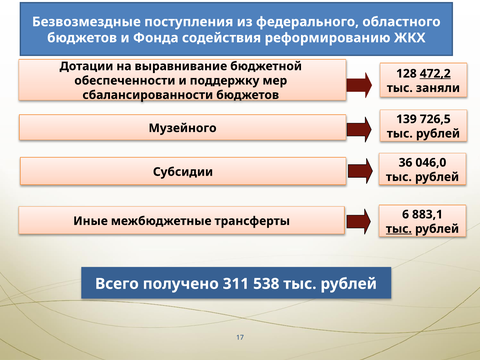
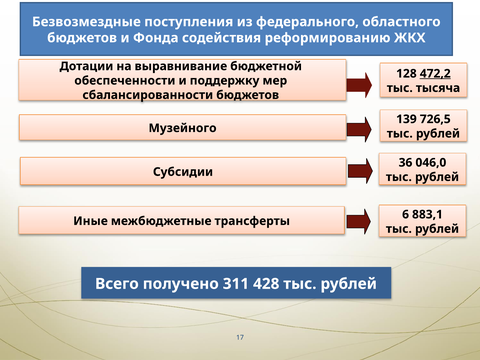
заняли: заняли -> тысяча
тыс at (399, 229) underline: present -> none
538: 538 -> 428
